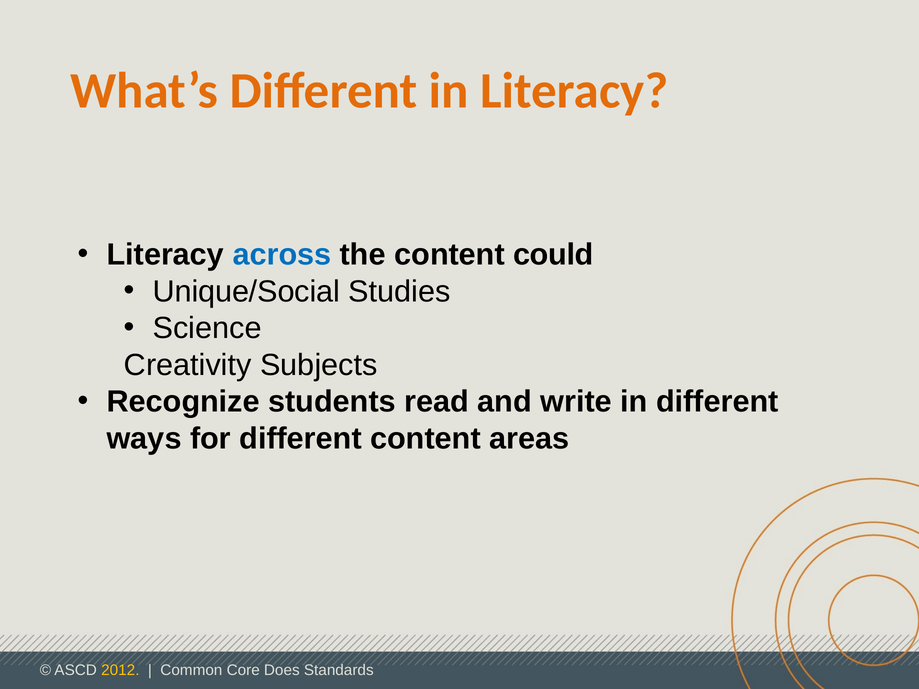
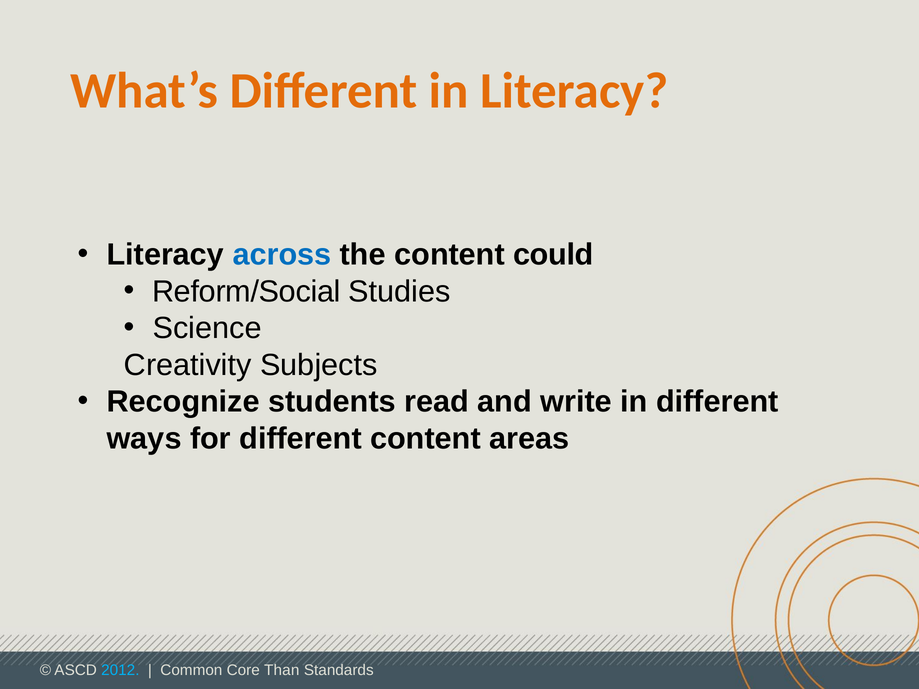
Unique/Social: Unique/Social -> Reform/Social
2012 colour: yellow -> light blue
Does: Does -> Than
